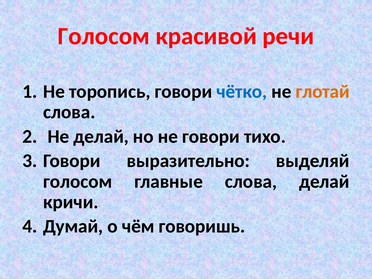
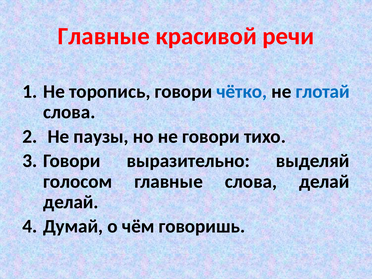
Голосом at (104, 36): Голосом -> Главные
глотай colour: orange -> blue
Не делай: делай -> паузы
кричи at (71, 202): кричи -> делай
